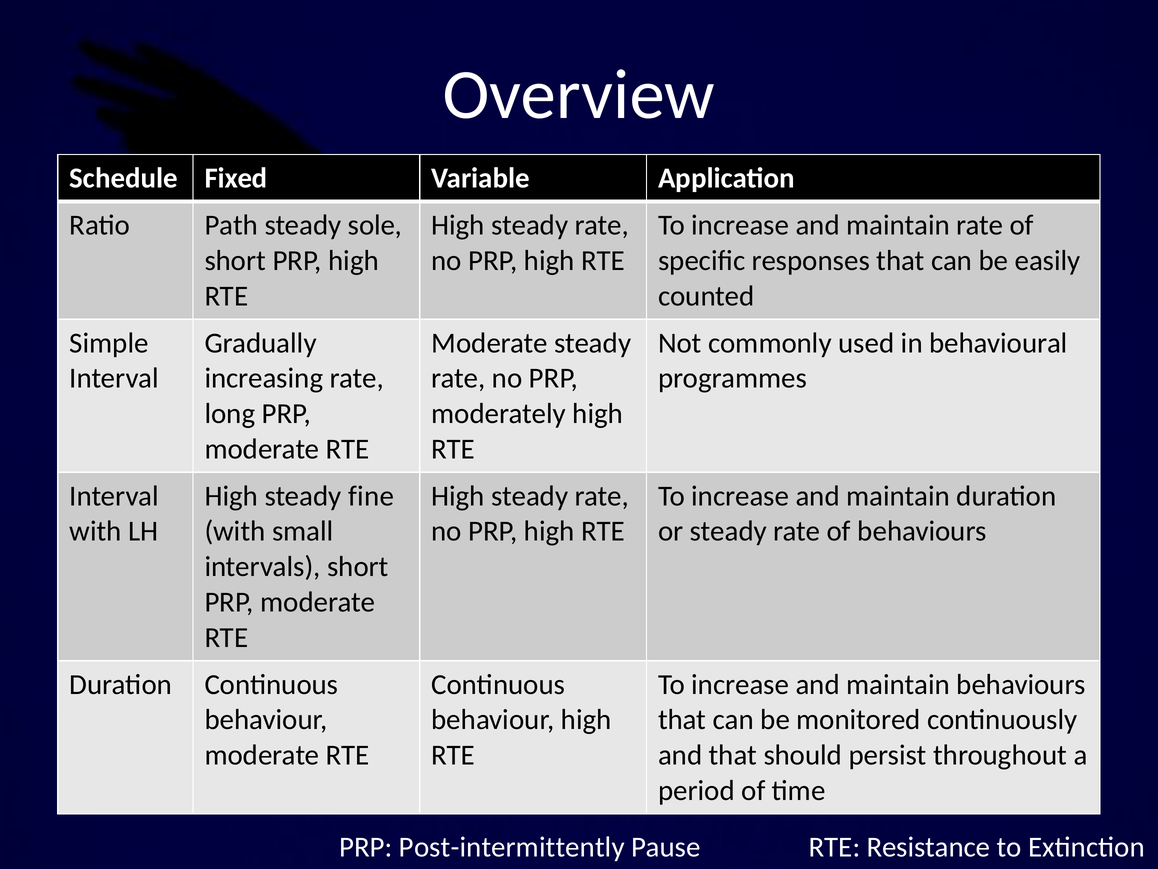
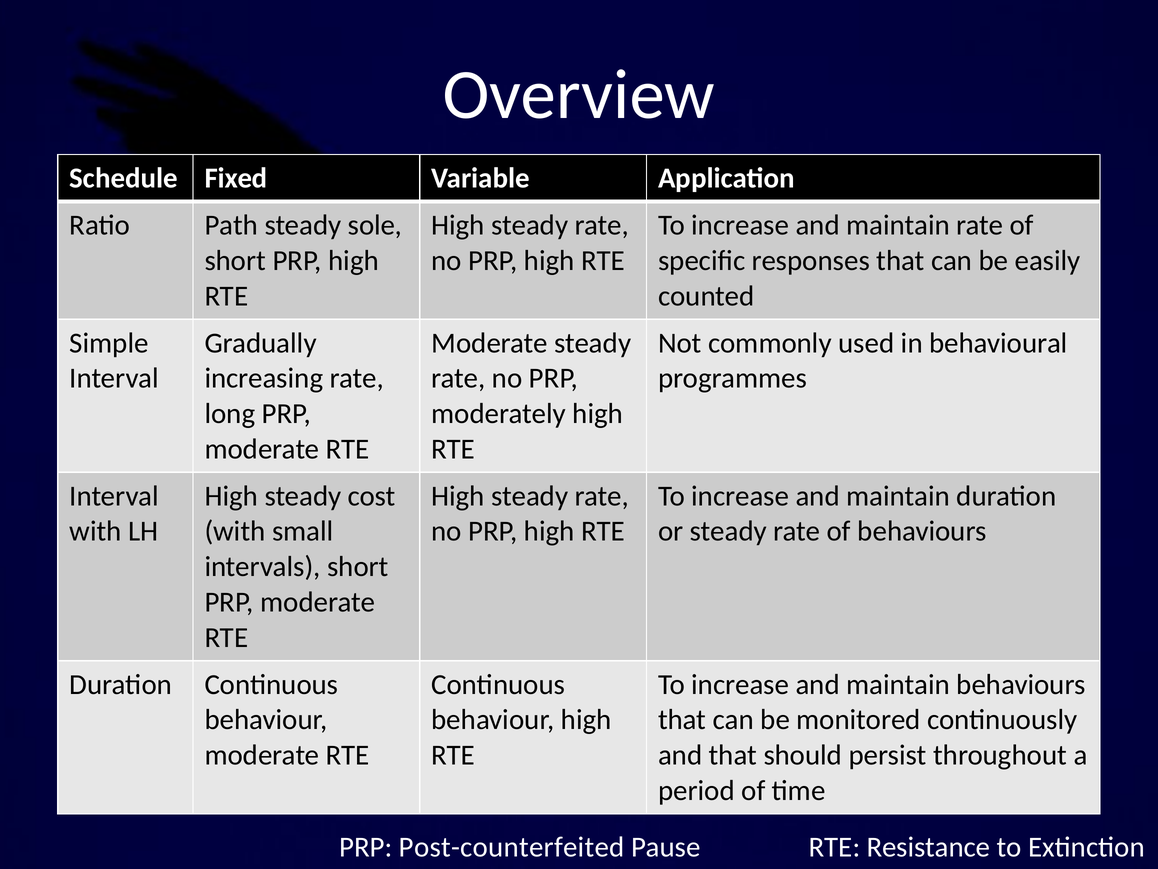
fine: fine -> cost
Post-intermittently: Post-intermittently -> Post-counterfeited
